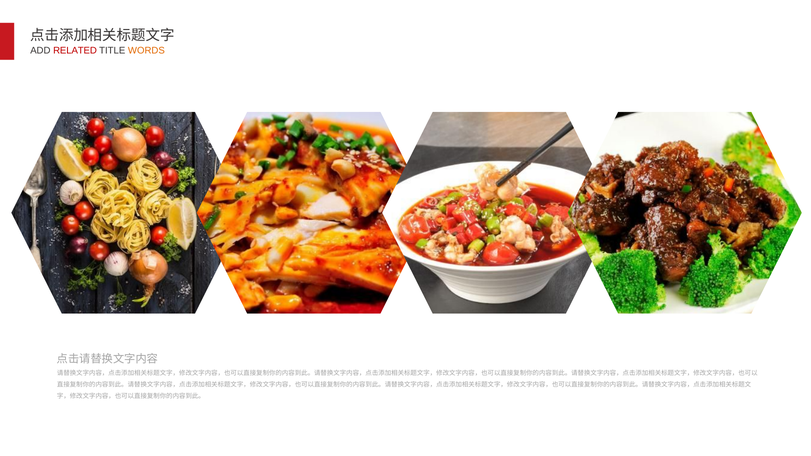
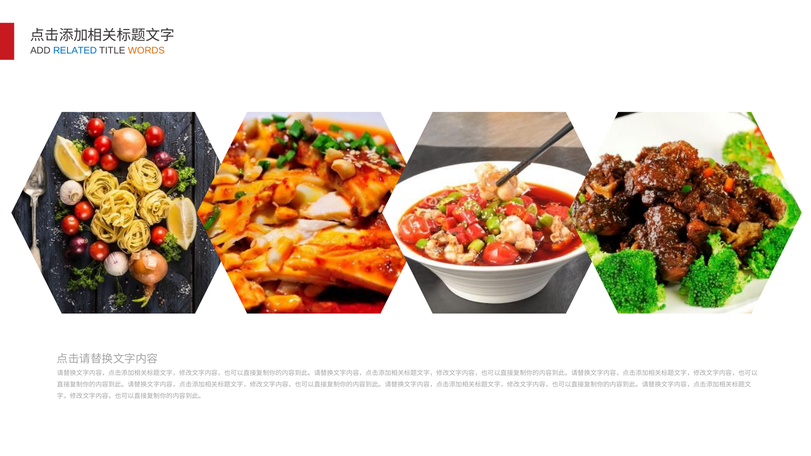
RELATED colour: red -> blue
